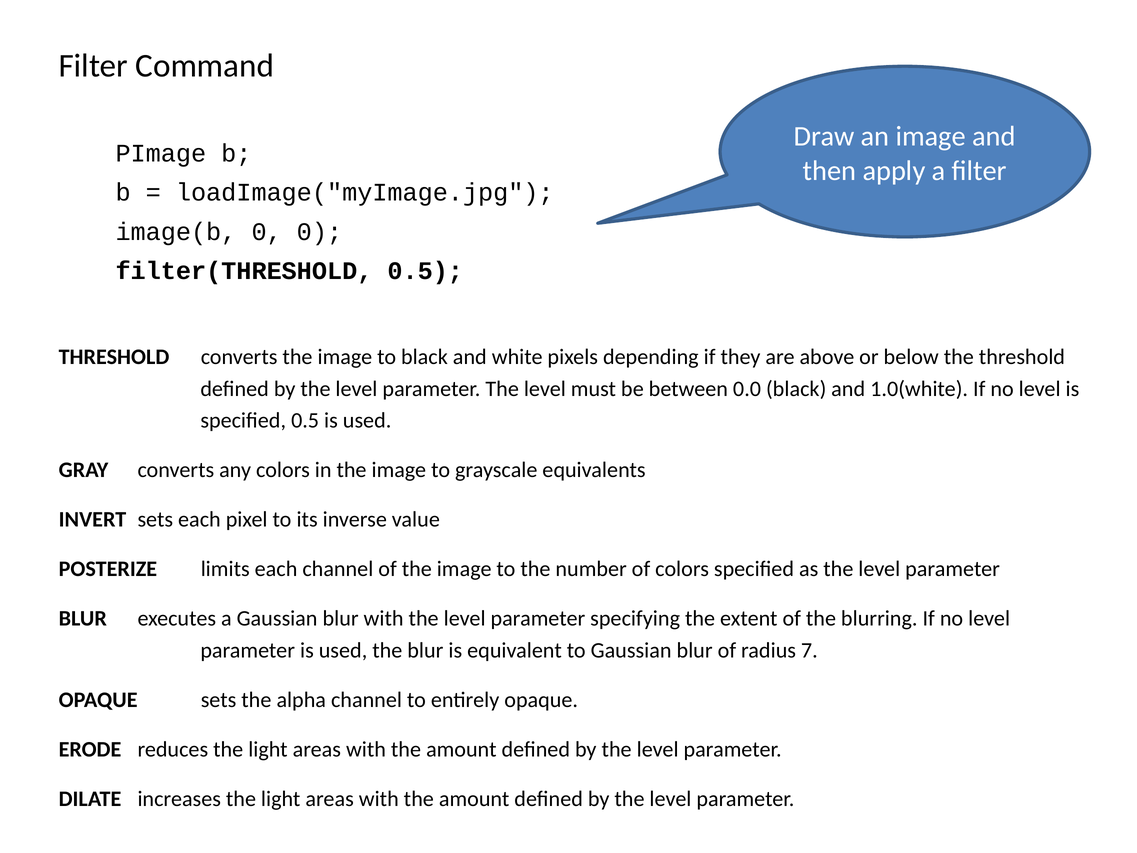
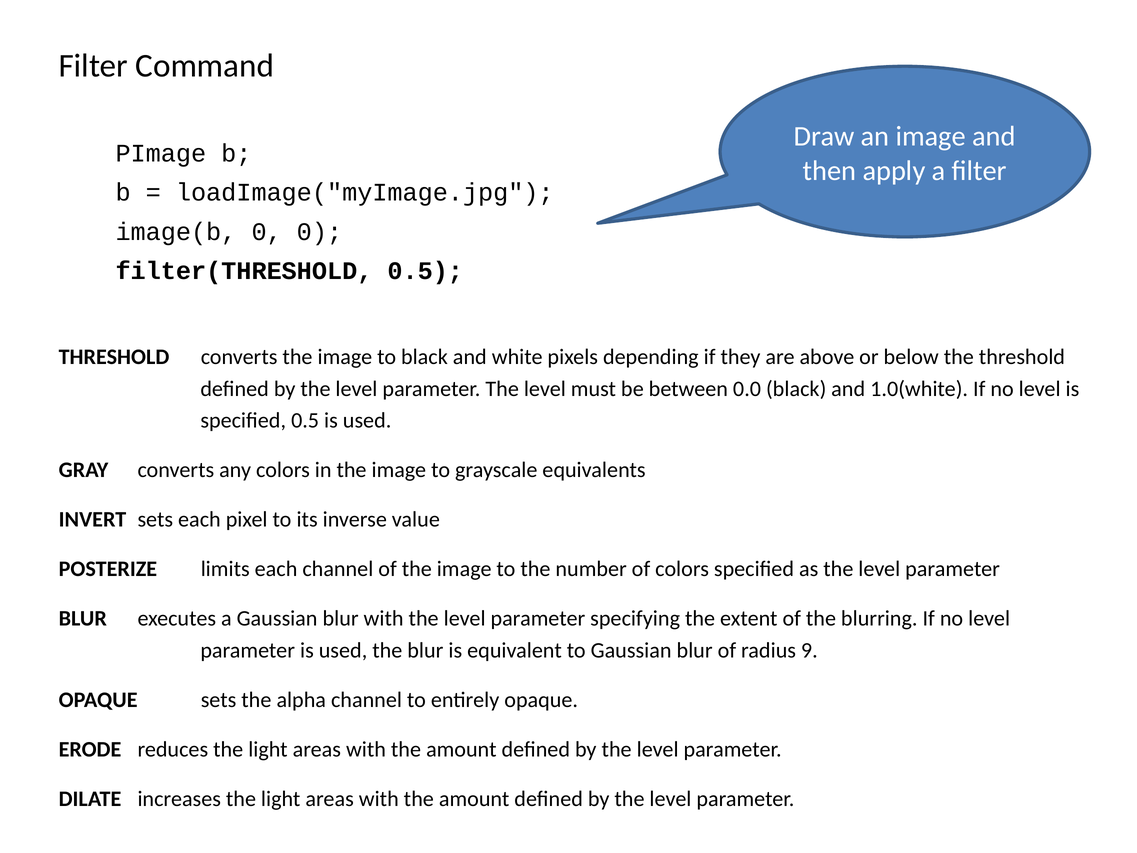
7: 7 -> 9
